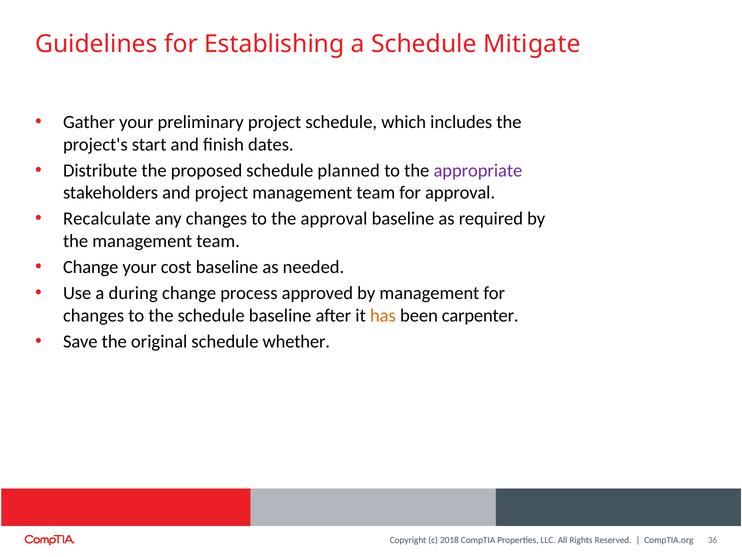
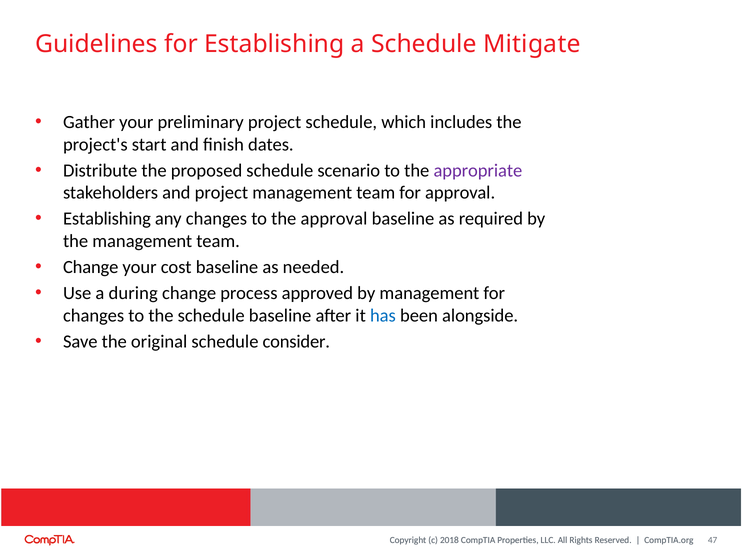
planned: planned -> scenario
Recalculate at (107, 219): Recalculate -> Establishing
has colour: orange -> blue
carpenter: carpenter -> alongside
whether: whether -> consider
36: 36 -> 47
